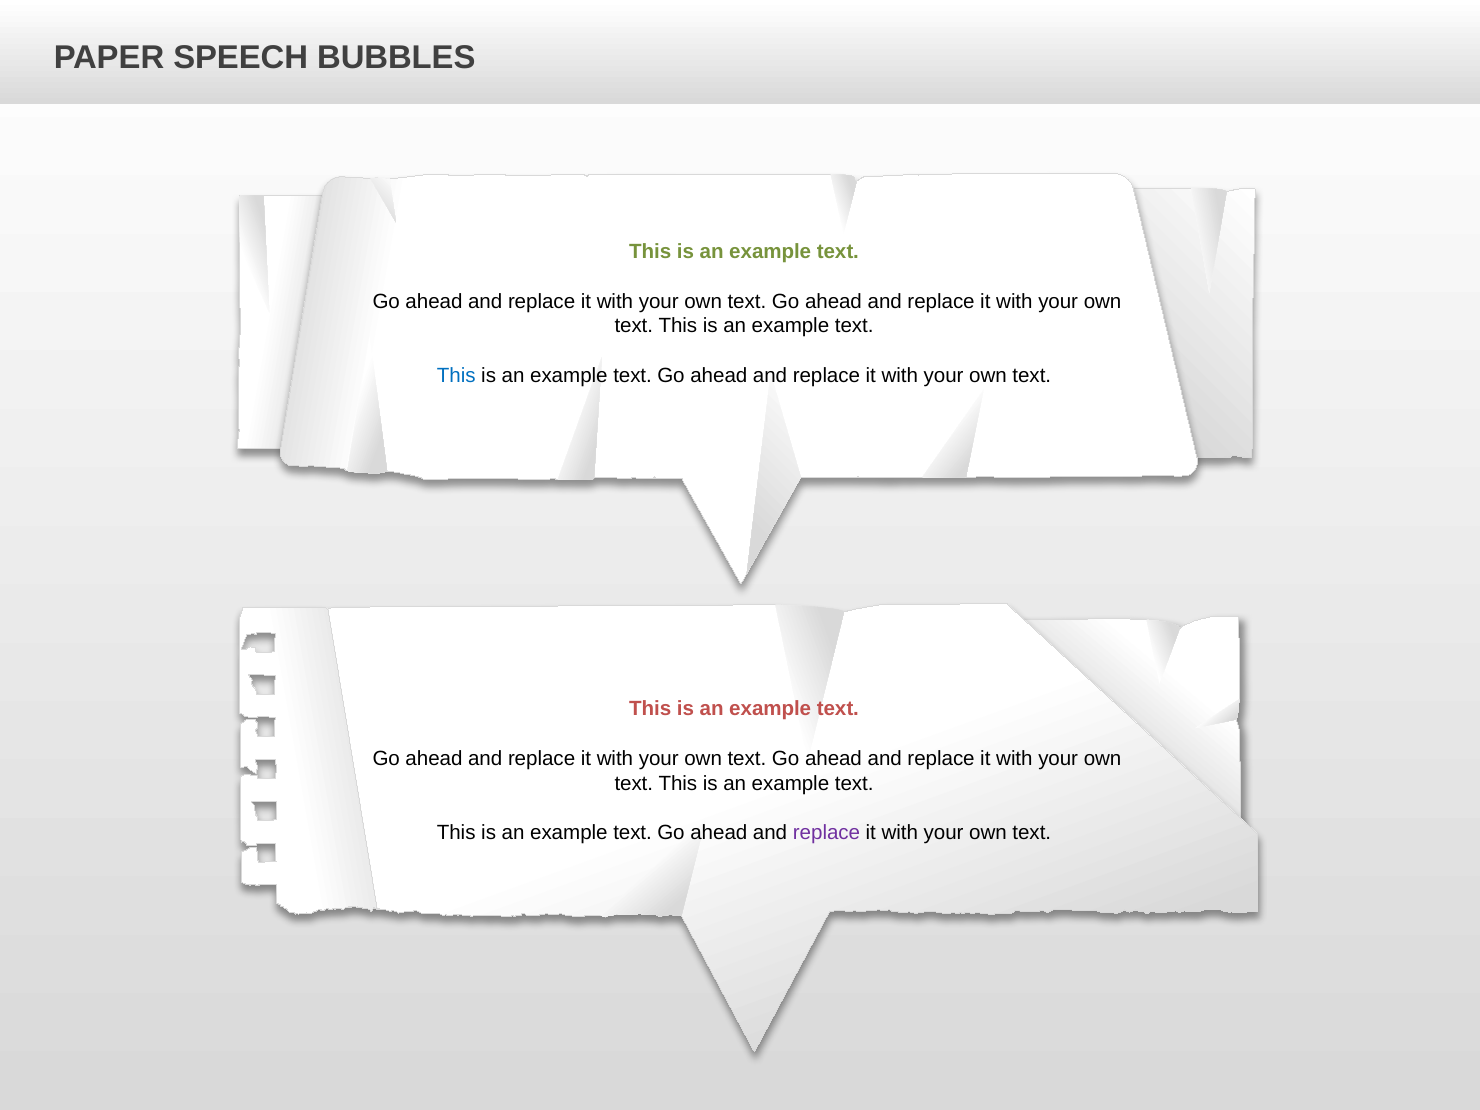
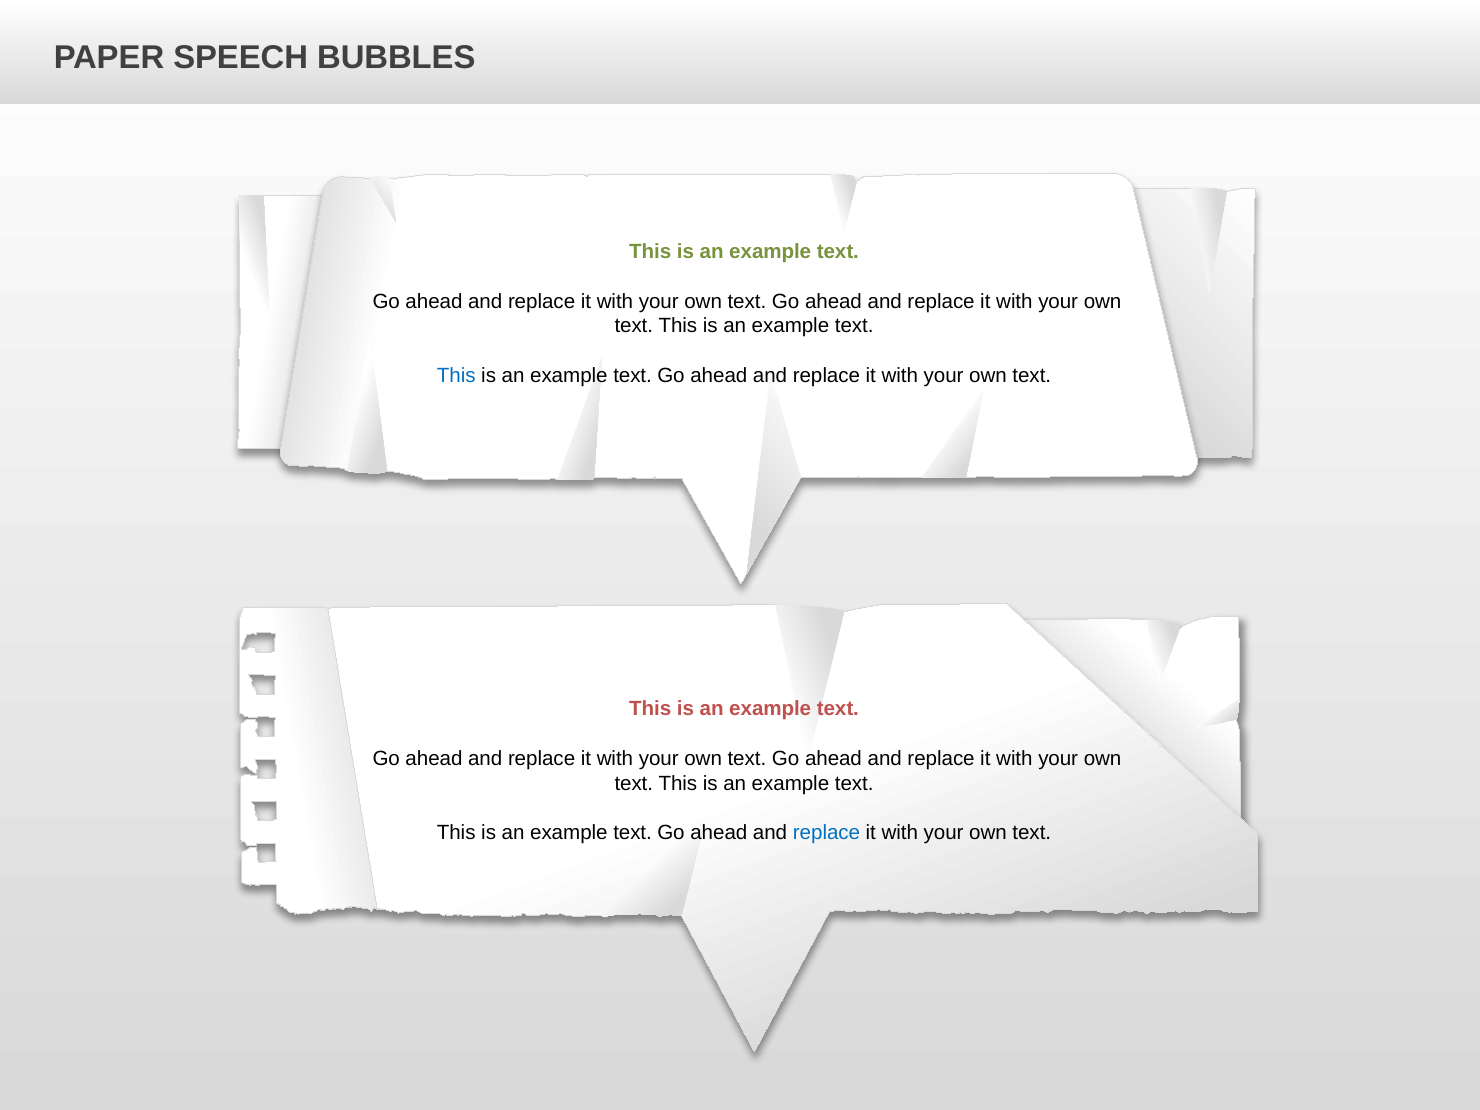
replace at (827, 833) colour: purple -> blue
